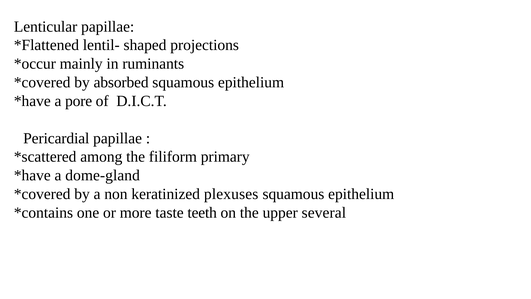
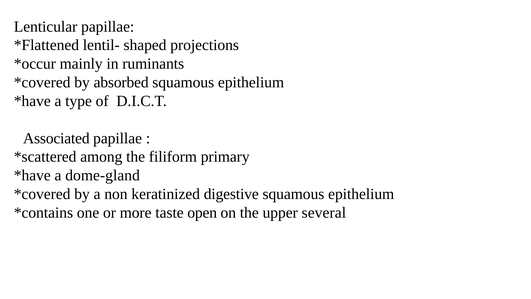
pore: pore -> type
Pericardial: Pericardial -> Associated
plexuses: plexuses -> digestive
teeth: teeth -> open
